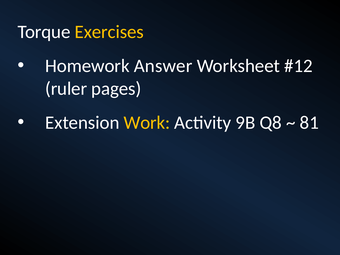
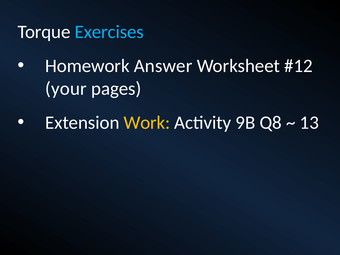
Exercises colour: yellow -> light blue
ruler: ruler -> your
81: 81 -> 13
